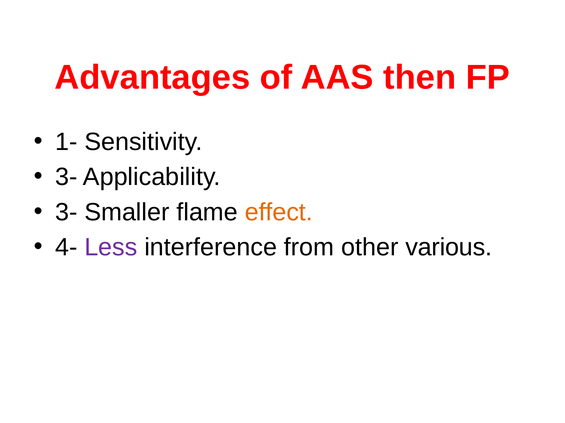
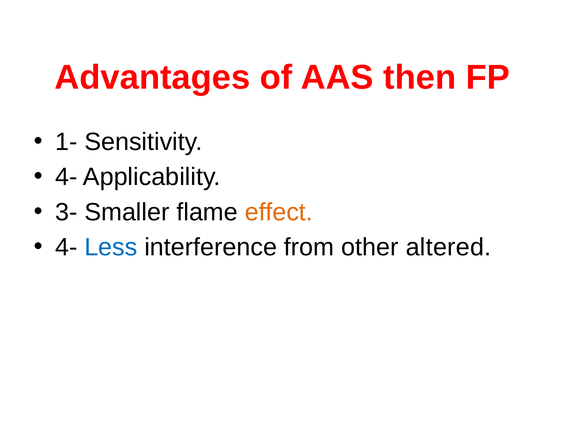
3- at (66, 177): 3- -> 4-
Less colour: purple -> blue
various: various -> altered
